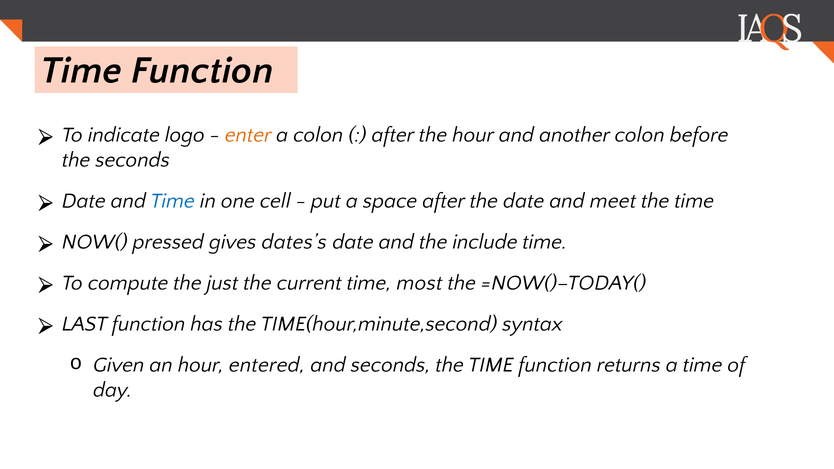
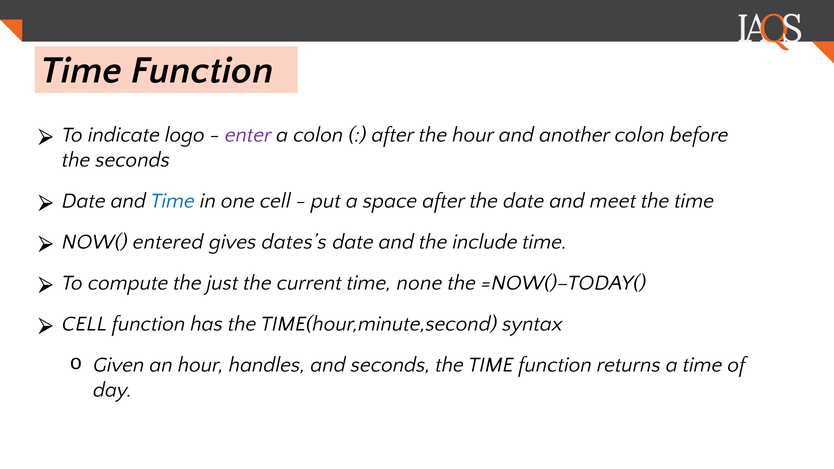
enter colour: orange -> purple
pressed: pressed -> entered
most: most -> none
LAST at (85, 324): LAST -> CELL
entered: entered -> handles
